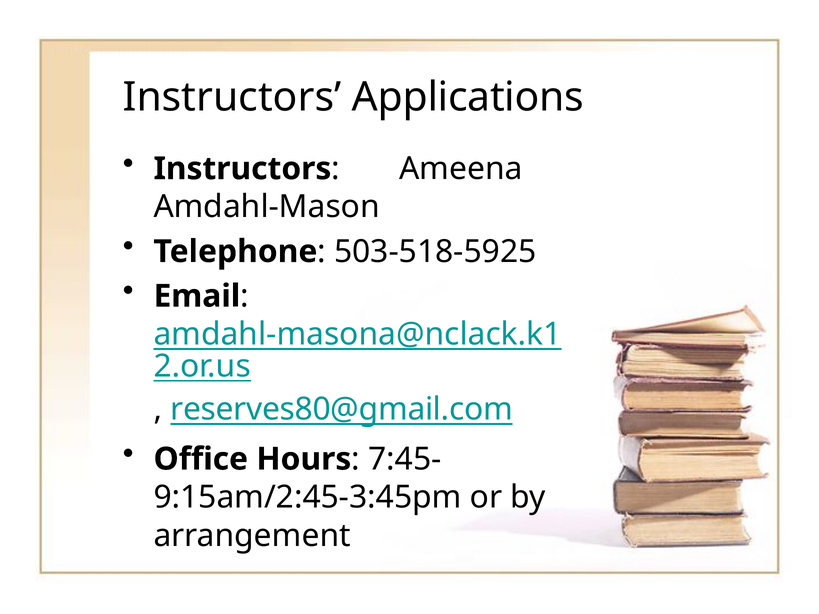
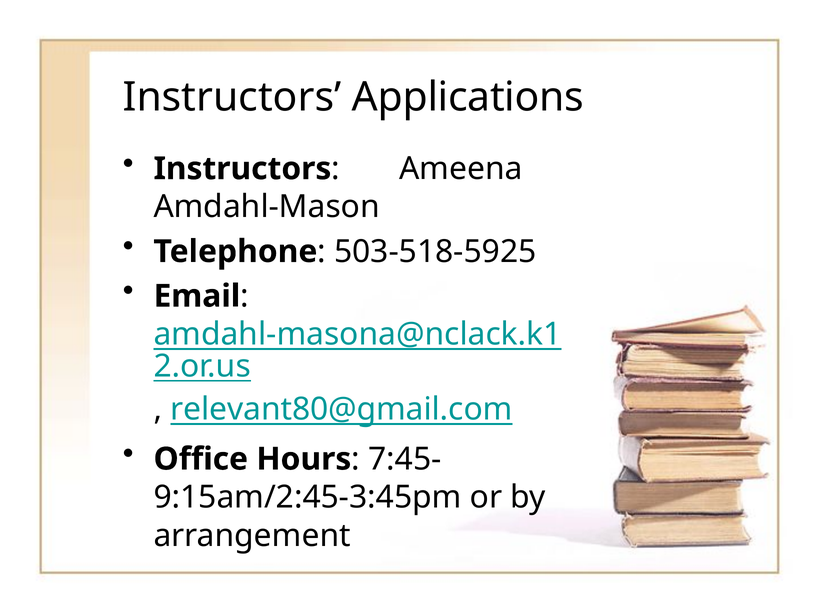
reserves80@gmail.com: reserves80@gmail.com -> relevant80@gmail.com
